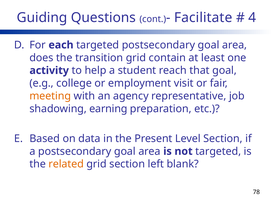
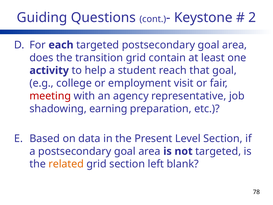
Facilitate: Facilitate -> Keystone
4: 4 -> 2
meeting colour: orange -> red
